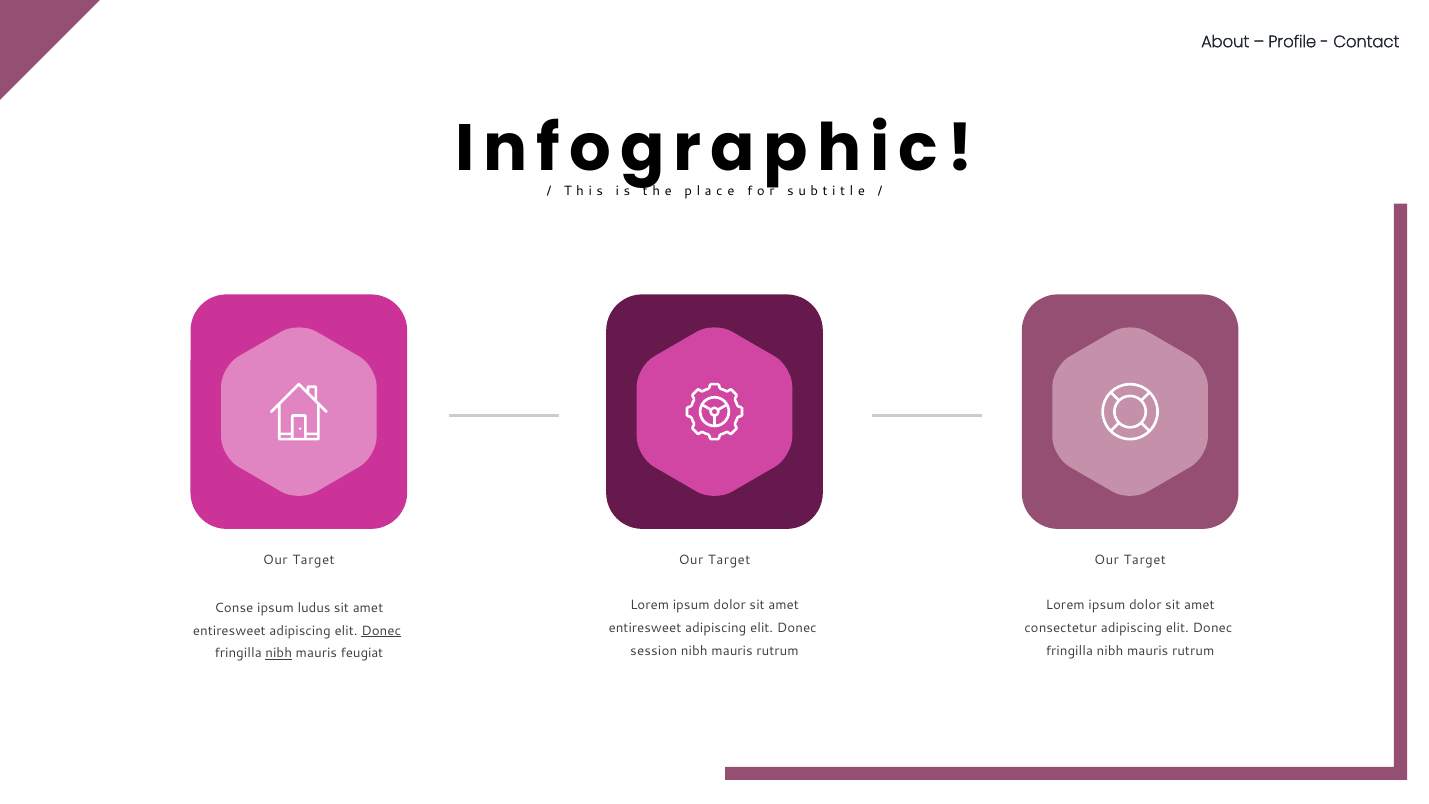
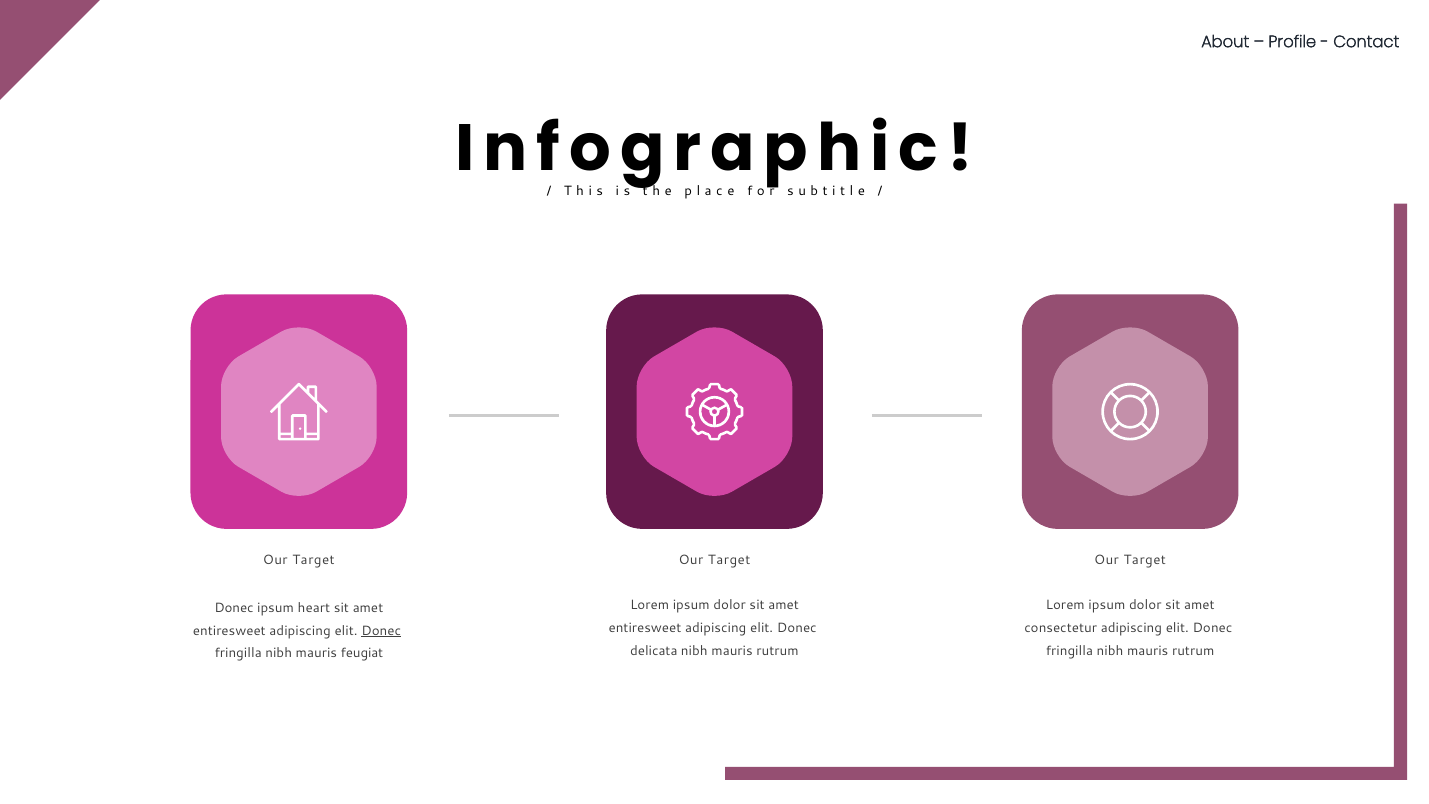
Conse at (234, 608): Conse -> Donec
ludus: ludus -> heart
session: session -> delicata
nibh at (279, 653) underline: present -> none
